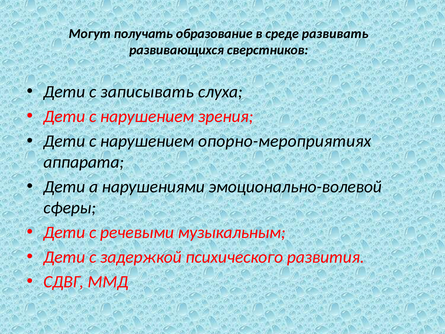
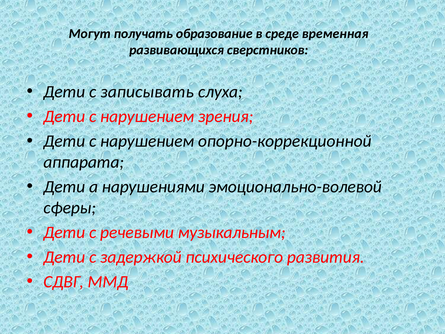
развивать: развивать -> временная
опорно-мероприятиях: опорно-мероприятиях -> опорно-коррекционной
